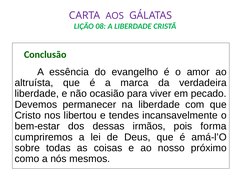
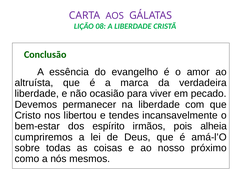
dessas: dessas -> espírito
forma: forma -> alheia
